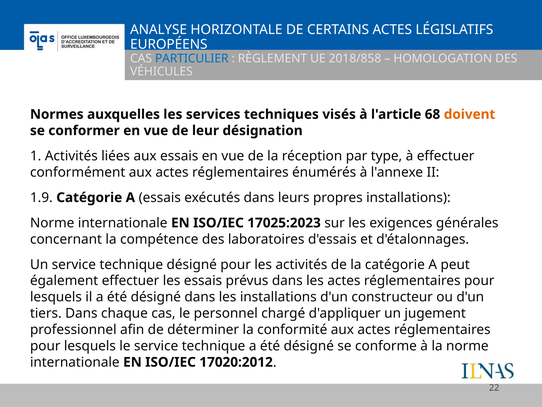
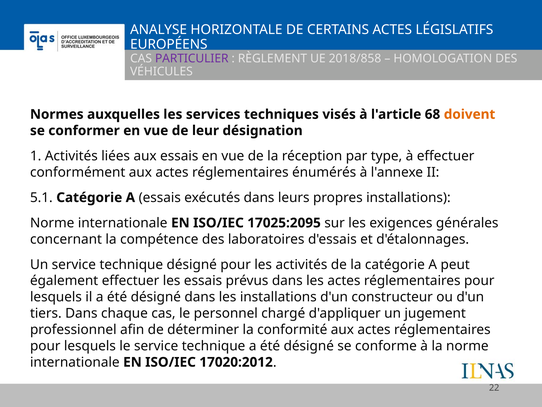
PARTICULIER colour: blue -> purple
1.9: 1.9 -> 5.1
17025:2023: 17025:2023 -> 17025:2095
